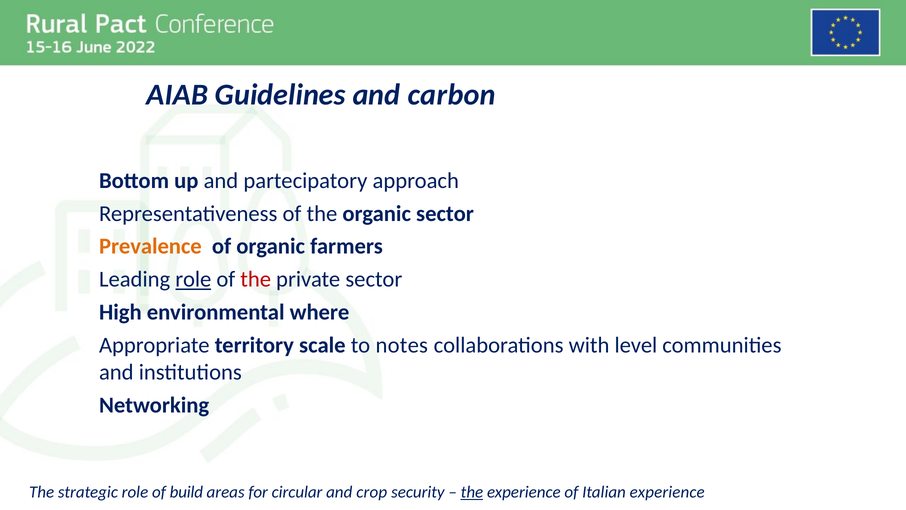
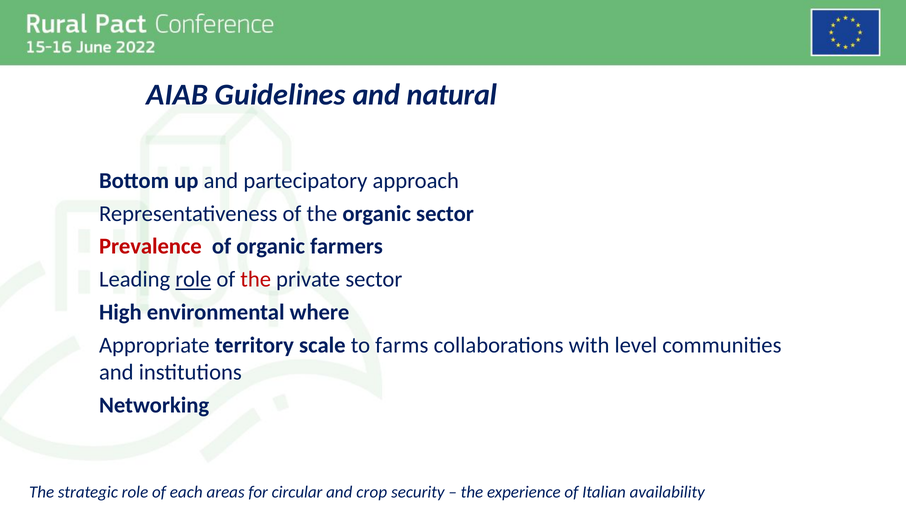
carbon: carbon -> natural
Prevalence colour: orange -> red
notes: notes -> farms
build: build -> each
the at (472, 492) underline: present -> none
Italian experience: experience -> availability
